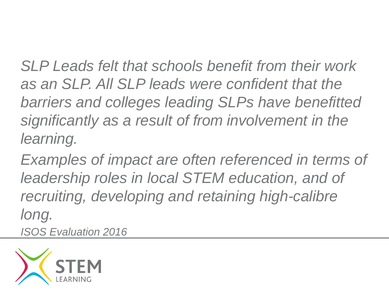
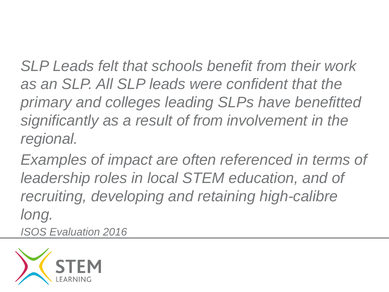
barriers: barriers -> primary
learning: learning -> regional
